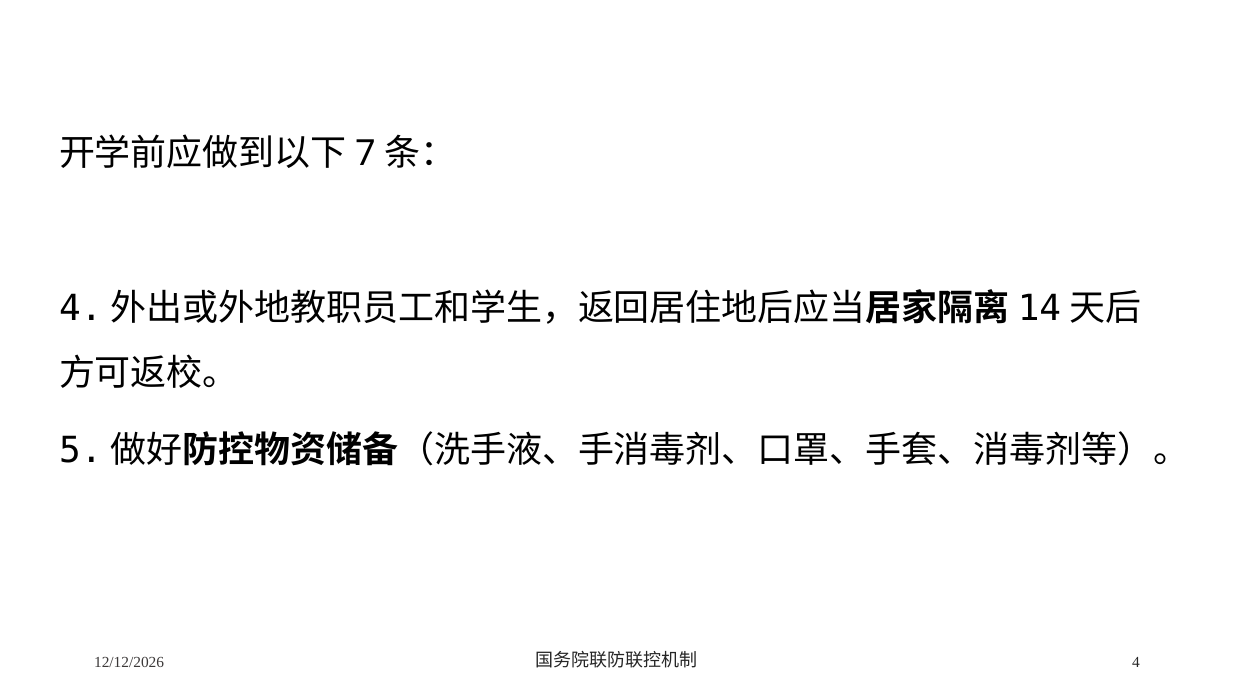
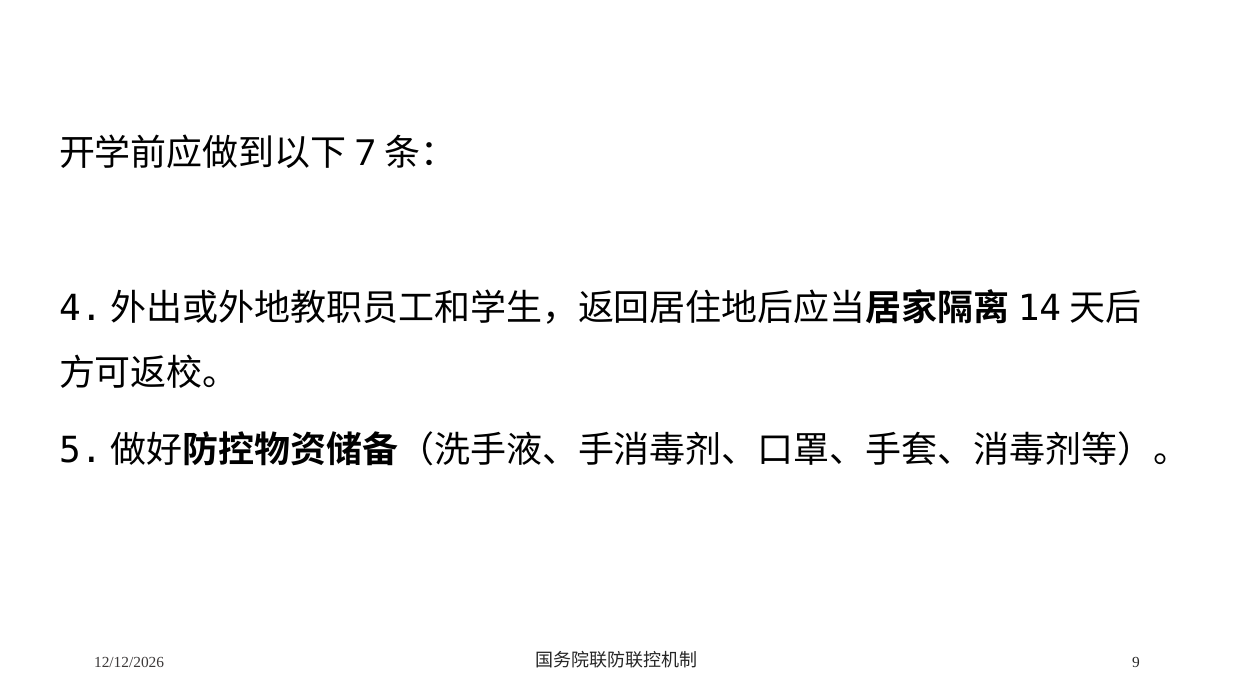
4: 4 -> 9
